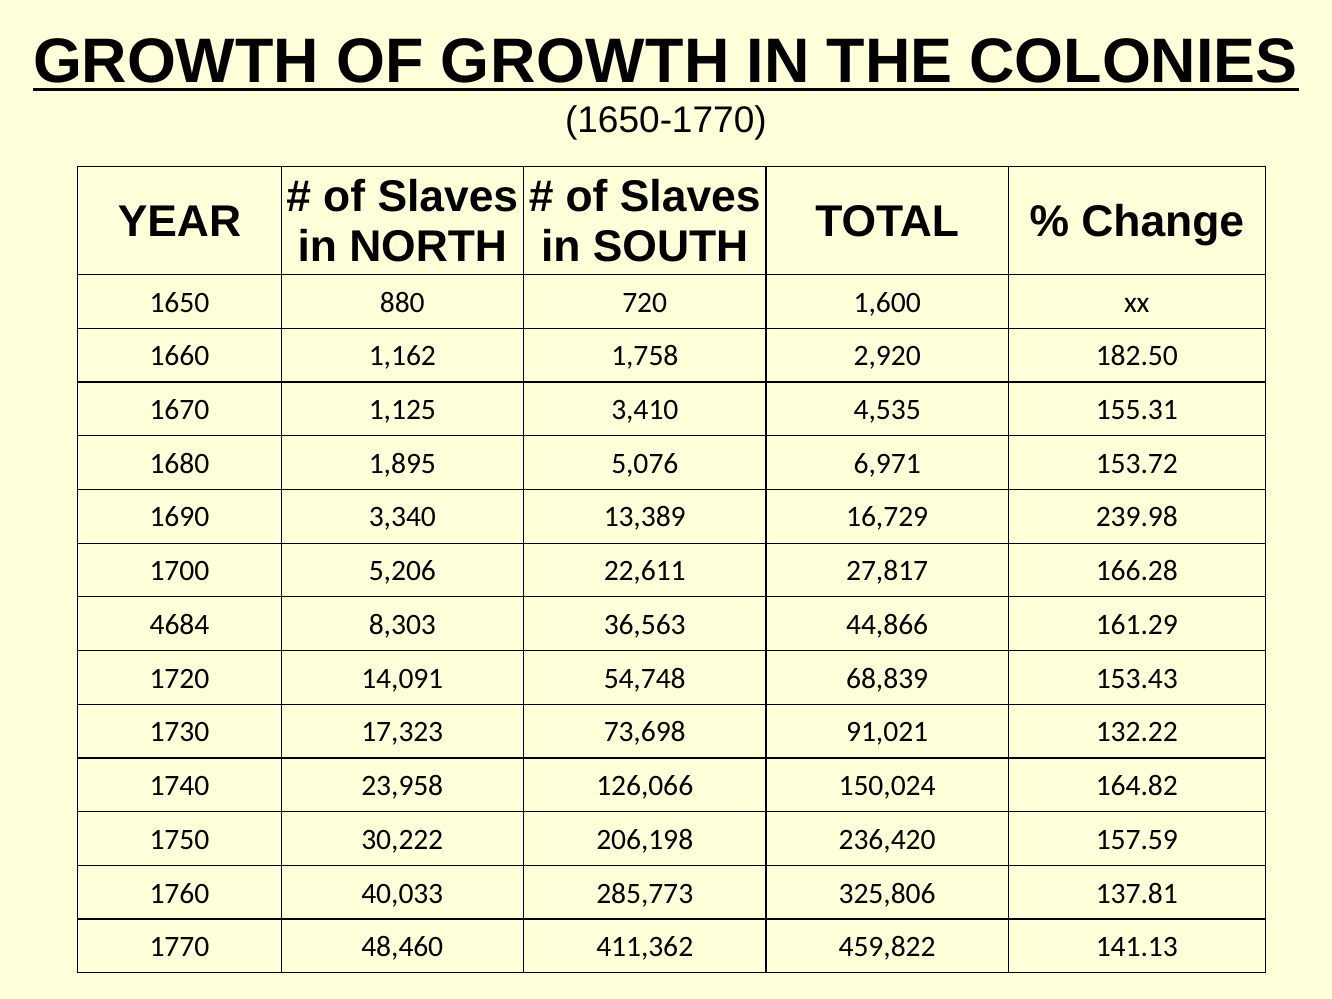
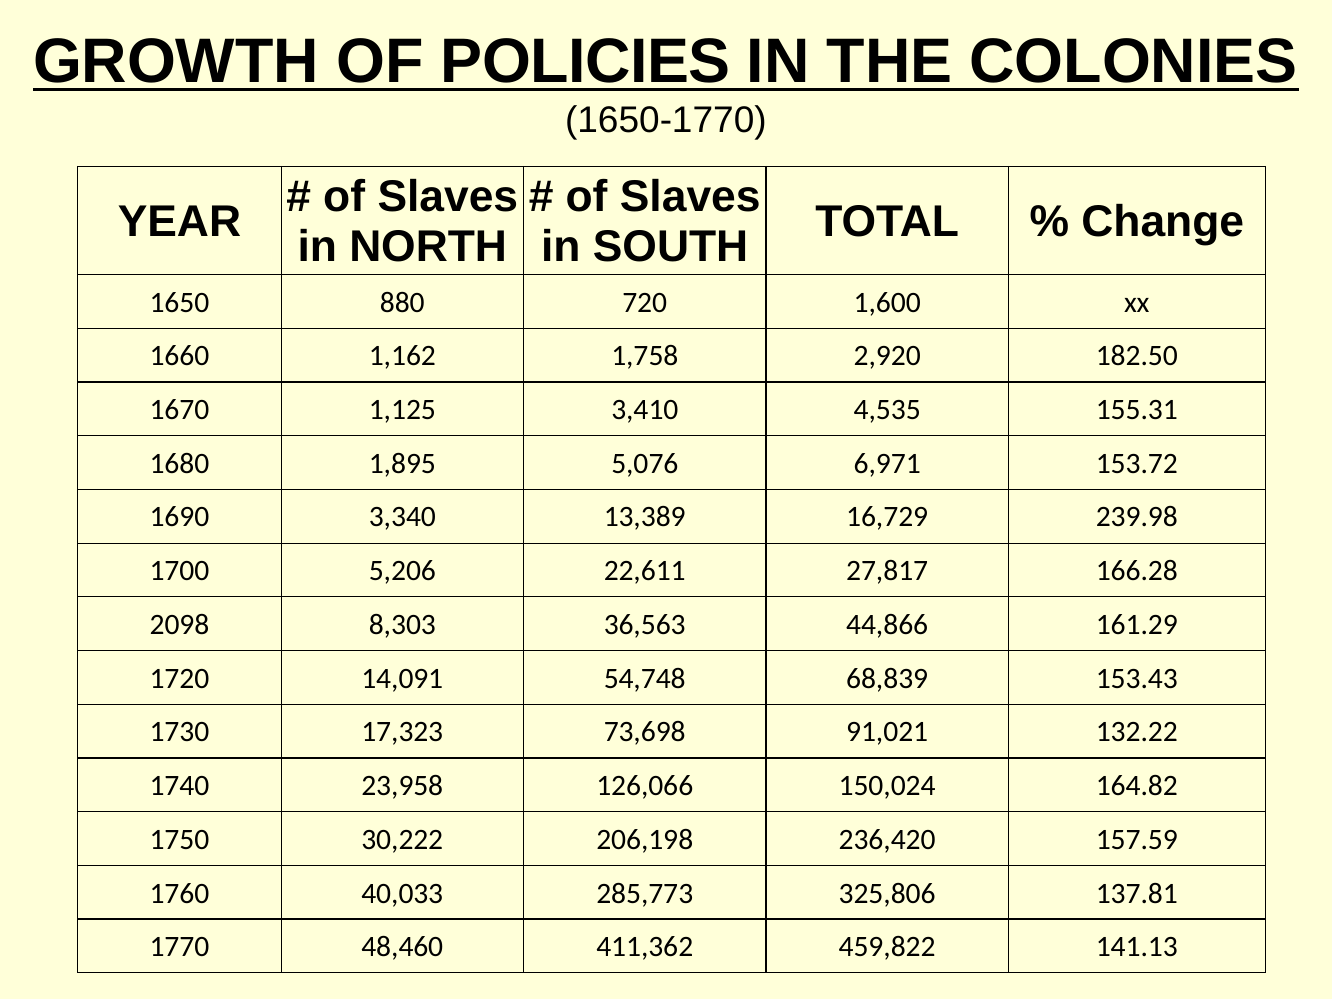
OF GROWTH: GROWTH -> POLICIES
4684: 4684 -> 2098
